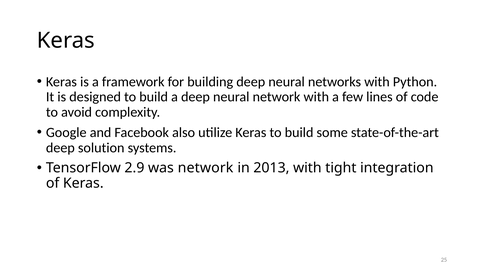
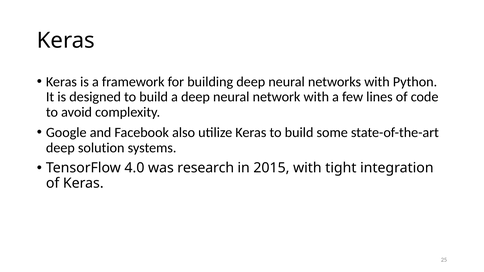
2.9: 2.9 -> 4.0
was network: network -> research
2013: 2013 -> 2015
